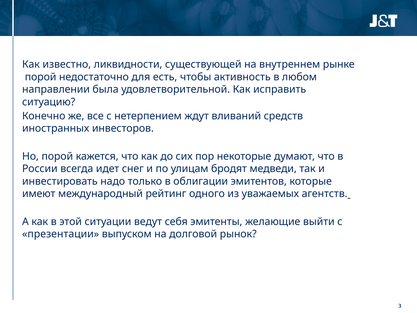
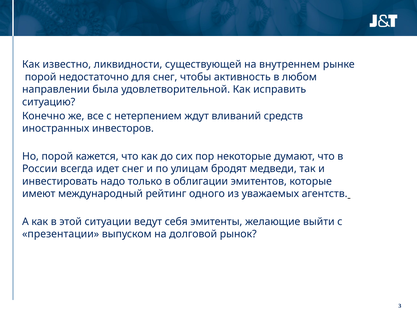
для есть: есть -> снег
